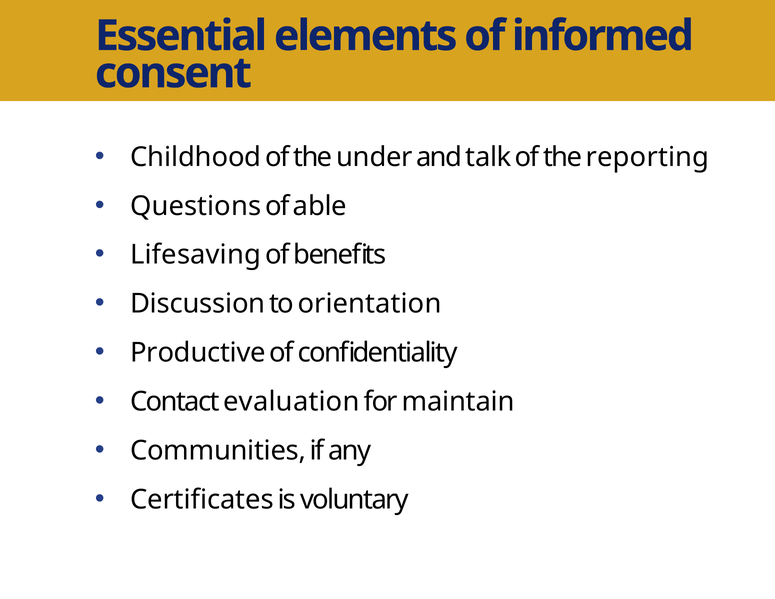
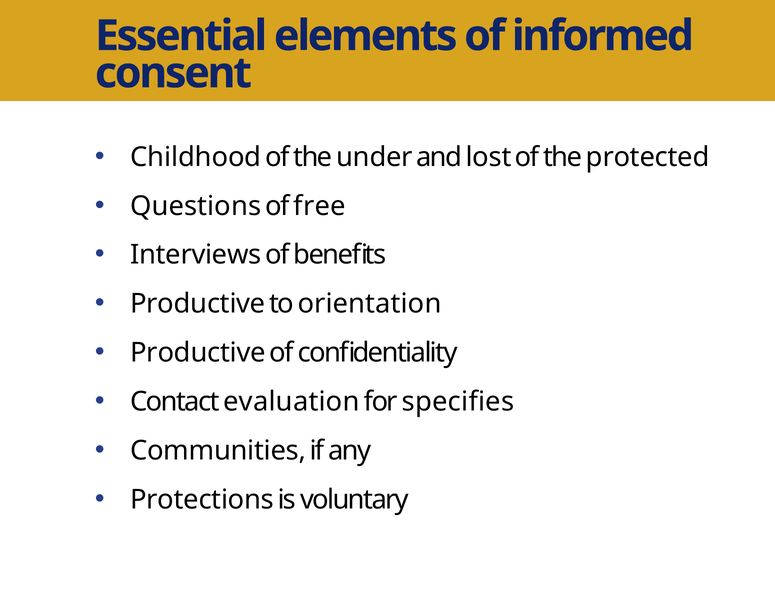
talk: talk -> lost
reporting: reporting -> protected
able: able -> free
Lifesaving: Lifesaving -> Interviews
Discussion at (198, 304): Discussion -> Productive
maintain: maintain -> specifies
Certificates: Certificates -> Protections
